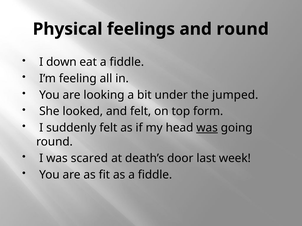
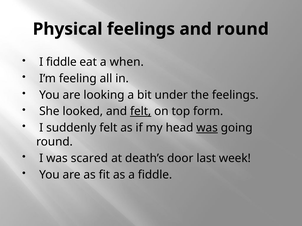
I down: down -> fiddle
eat a fiddle: fiddle -> when
the jumped: jumped -> feelings
felt at (141, 112) underline: none -> present
